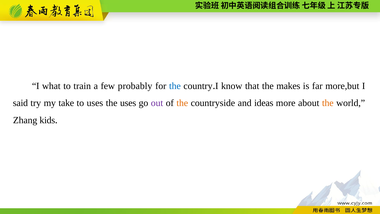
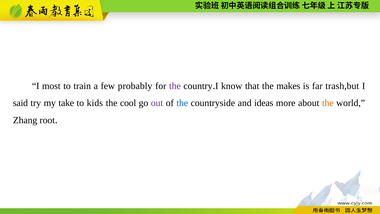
what: what -> most
the at (175, 86) colour: blue -> purple
more,but: more,but -> trash,but
to uses: uses -> kids
the uses: uses -> cool
the at (182, 103) colour: orange -> blue
kids: kids -> root
